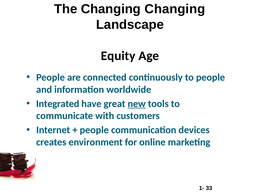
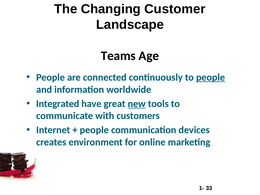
Changing Changing: Changing -> Customer
Equity: Equity -> Teams
people at (211, 77) underline: none -> present
